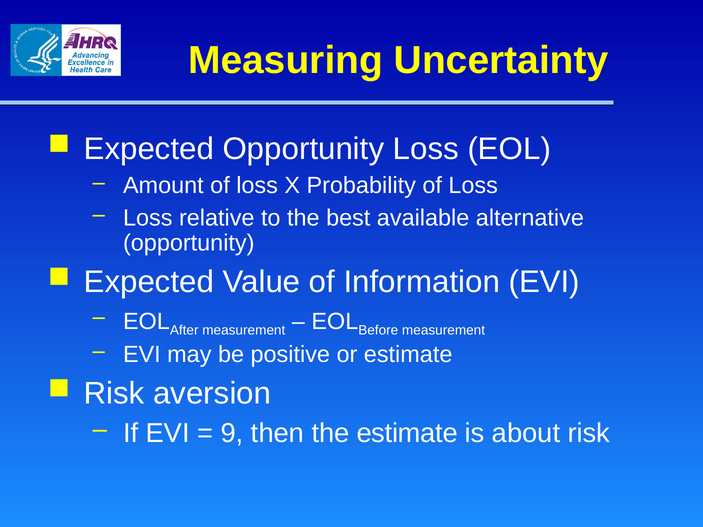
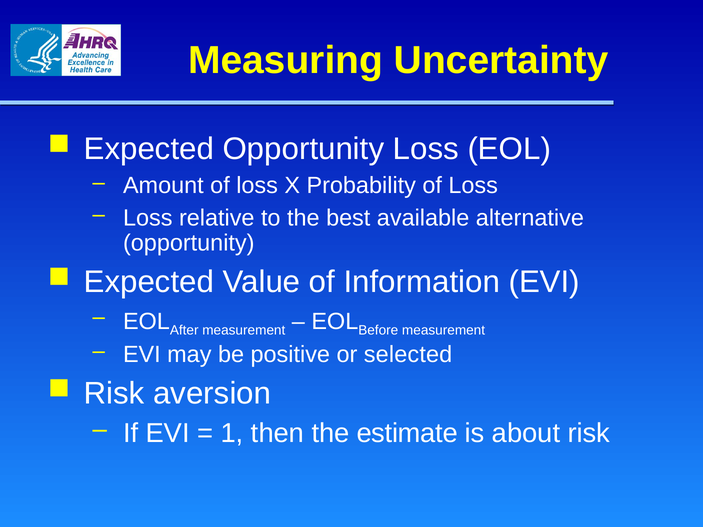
or estimate: estimate -> selected
9: 9 -> 1
